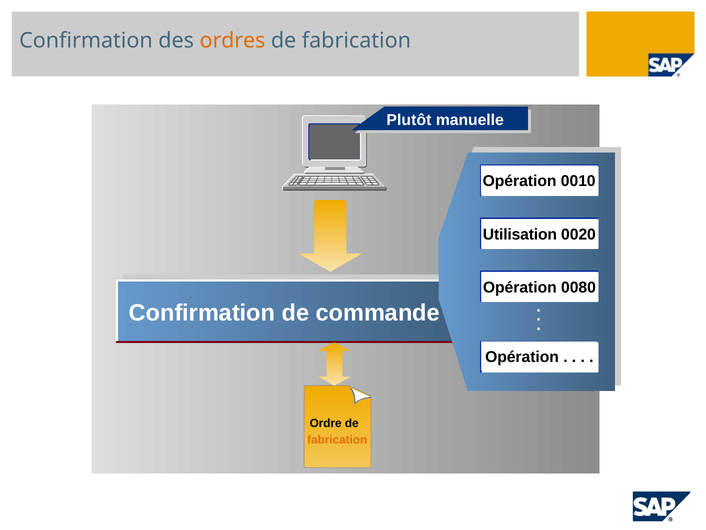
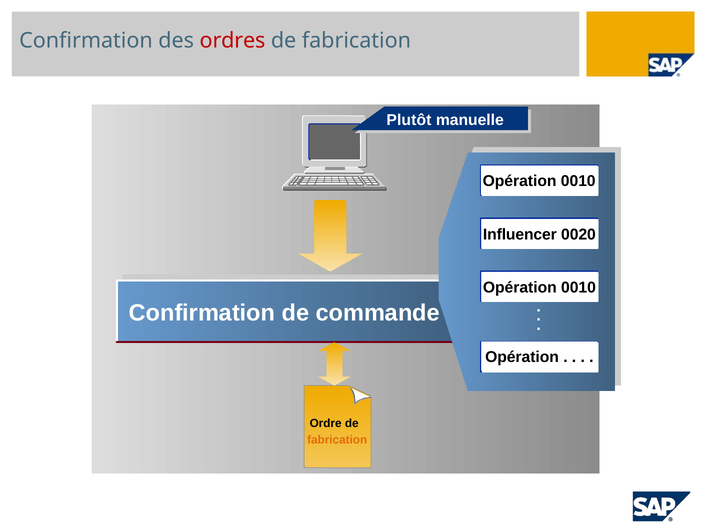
ordres colour: orange -> red
Utilisation: Utilisation -> Influencer
0080 at (578, 287): 0080 -> 0010
